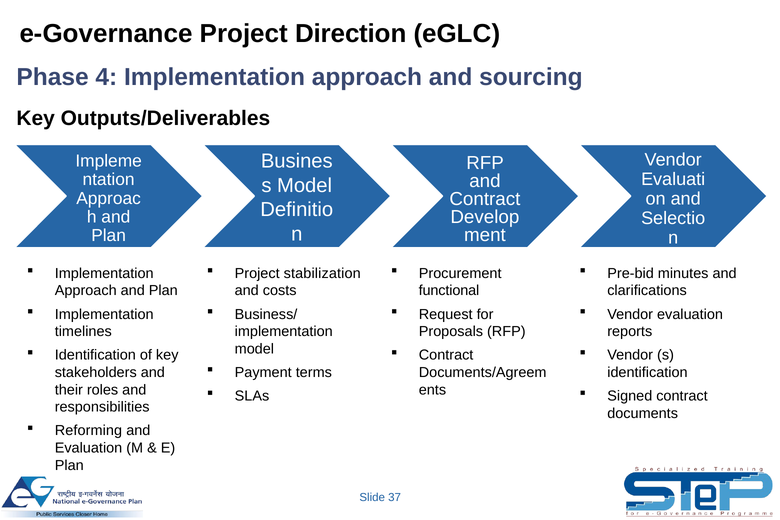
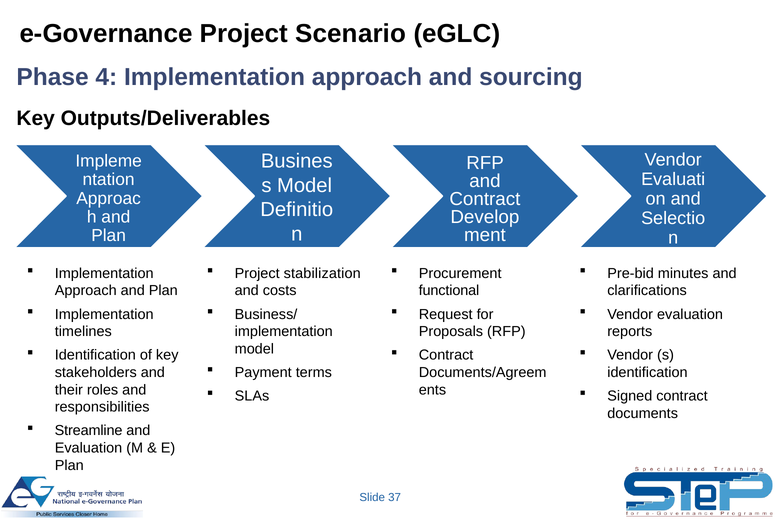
Direction: Direction -> Scenario
Reforming: Reforming -> Streamline
